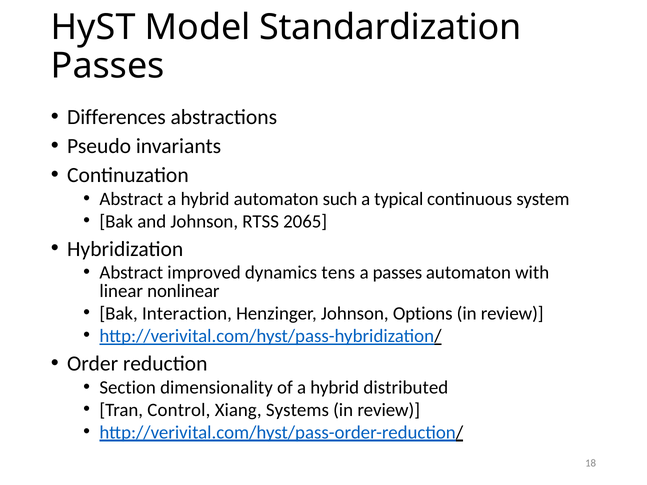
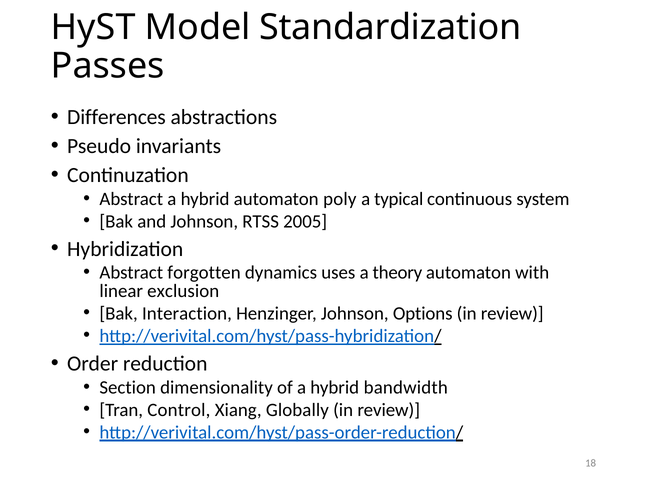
such: such -> poly
2065: 2065 -> 2005
improved: improved -> forgotten
tens: tens -> uses
a passes: passes -> theory
nonlinear: nonlinear -> exclusion
distributed: distributed -> bandwidth
Systems: Systems -> Globally
